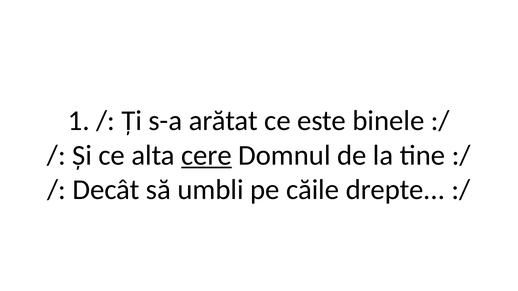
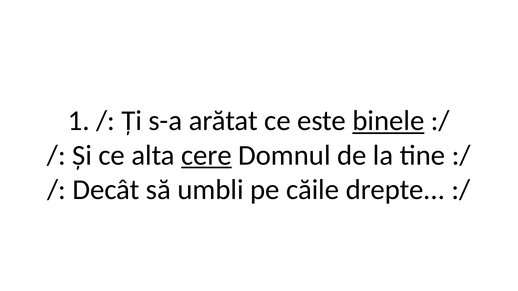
binele underline: none -> present
